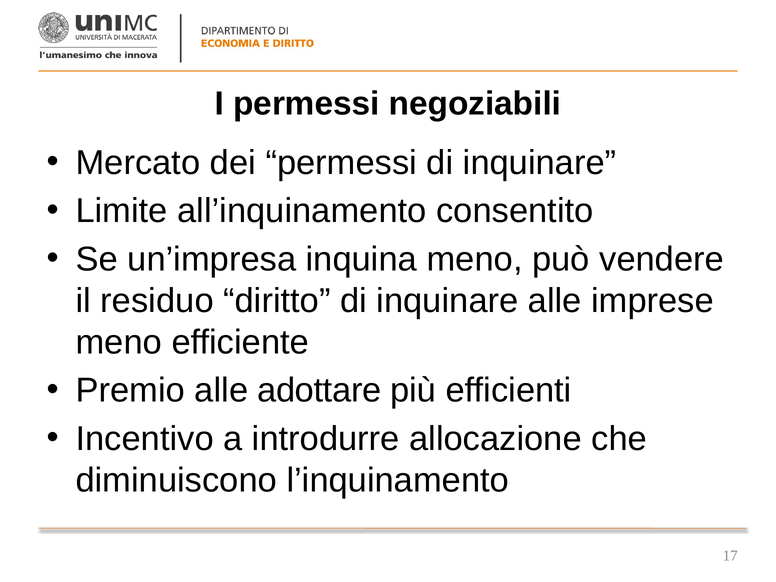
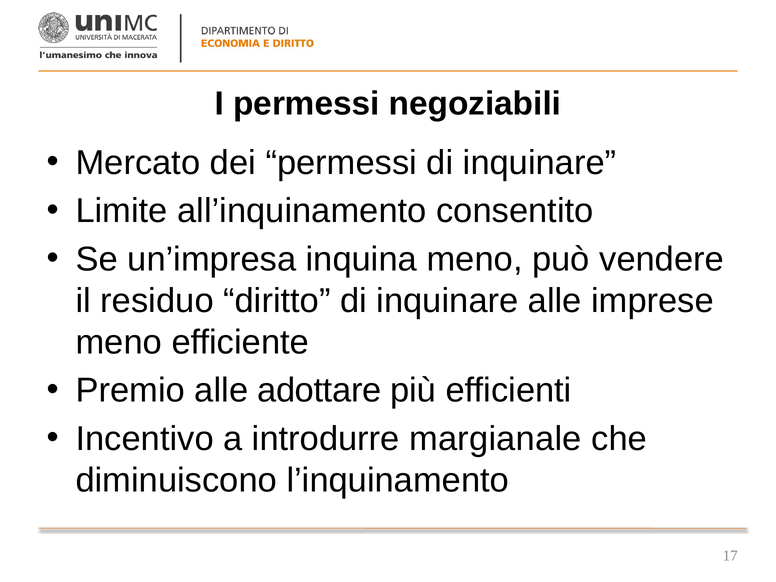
allocazione: allocazione -> margianale
